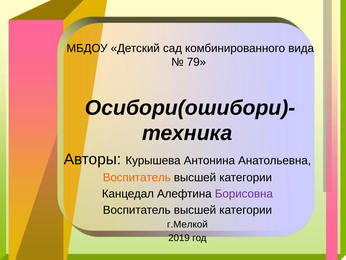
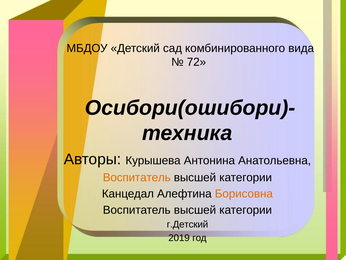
79: 79 -> 72
Борисовна colour: purple -> orange
г.Мелкой: г.Мелкой -> г.Детский
